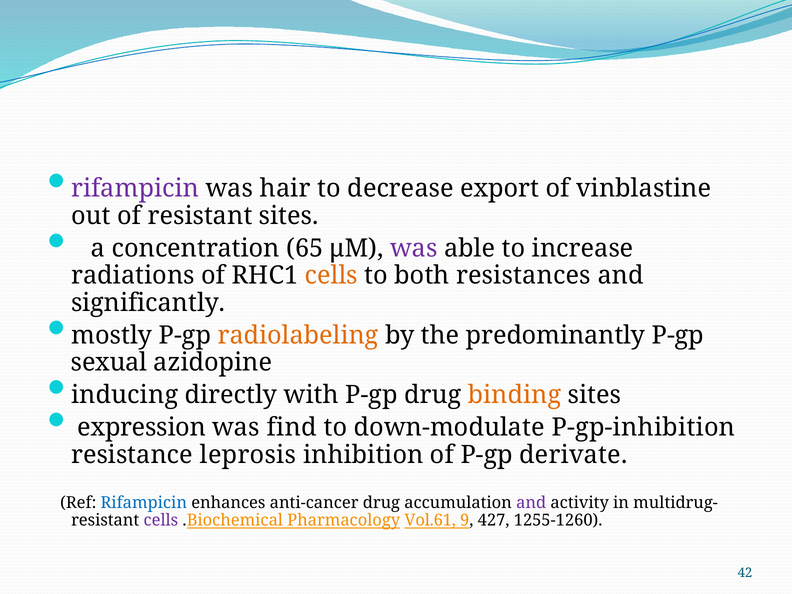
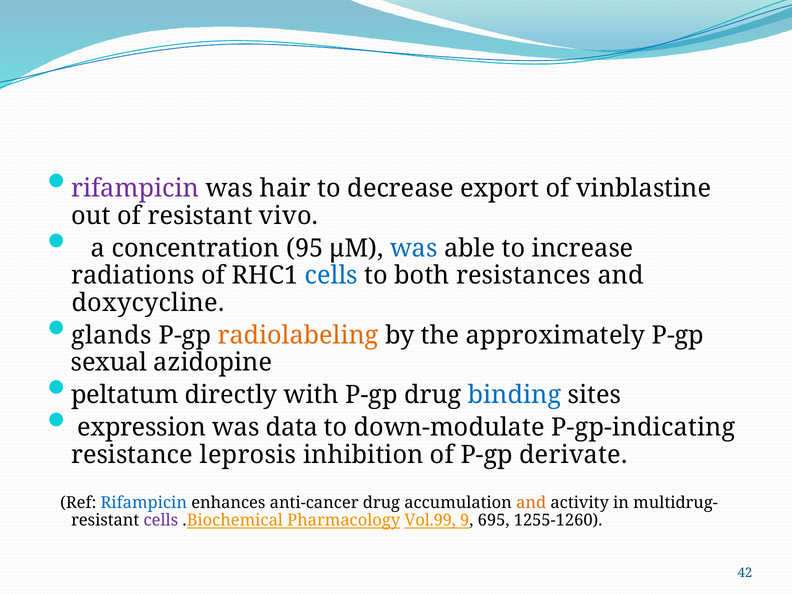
resistant sites: sites -> vivo
65: 65 -> 95
was at (414, 248) colour: purple -> blue
cells at (331, 276) colour: orange -> blue
significantly: significantly -> doxycycline
mostly: mostly -> glands
predominantly: predominantly -> approximately
inducing: inducing -> peltatum
binding colour: orange -> blue
find: find -> data
P-gp-inhibition: P-gp-inhibition -> P-gp-indicating
and at (531, 503) colour: purple -> orange
Vol.61: Vol.61 -> Vol.99
427: 427 -> 695
